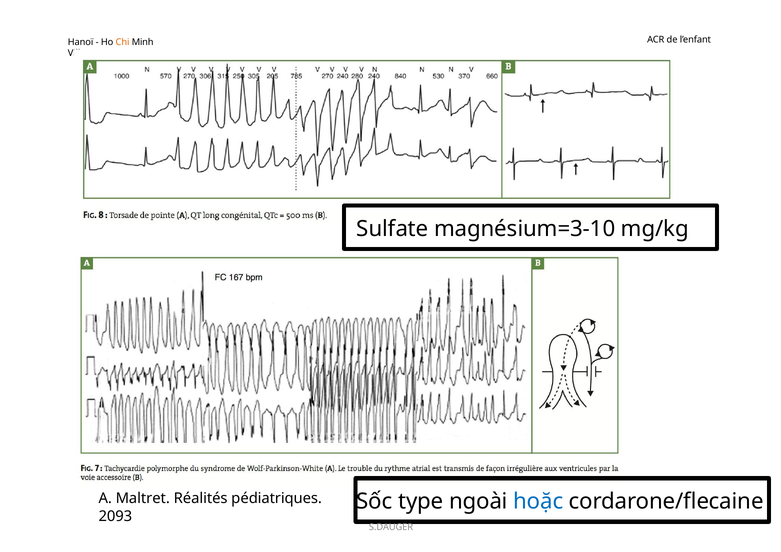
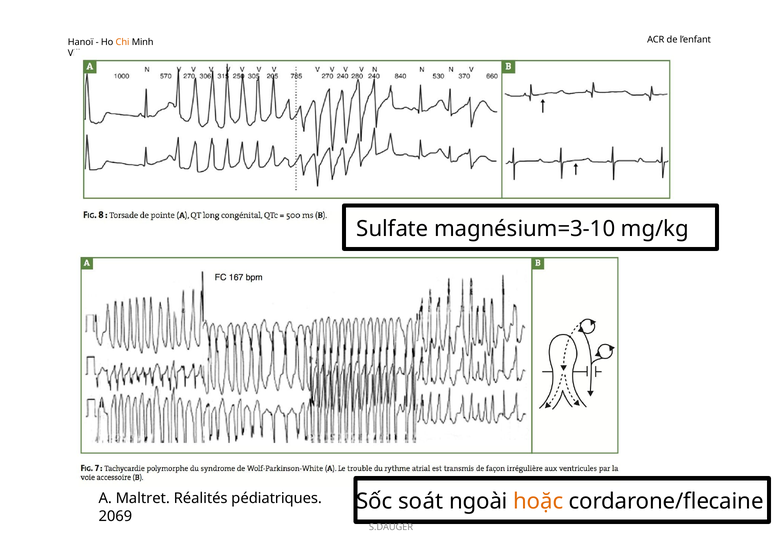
type: type -> soát
hoặc colour: blue -> orange
2093: 2093 -> 2069
